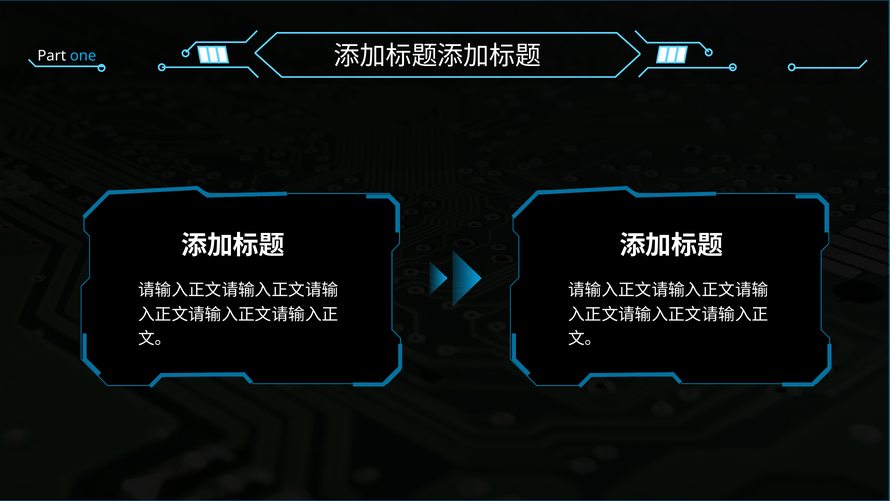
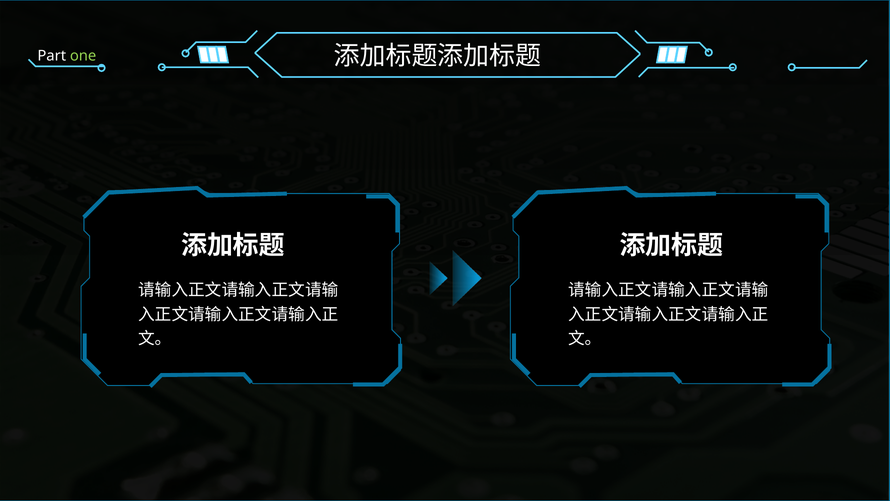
one colour: light blue -> light green
